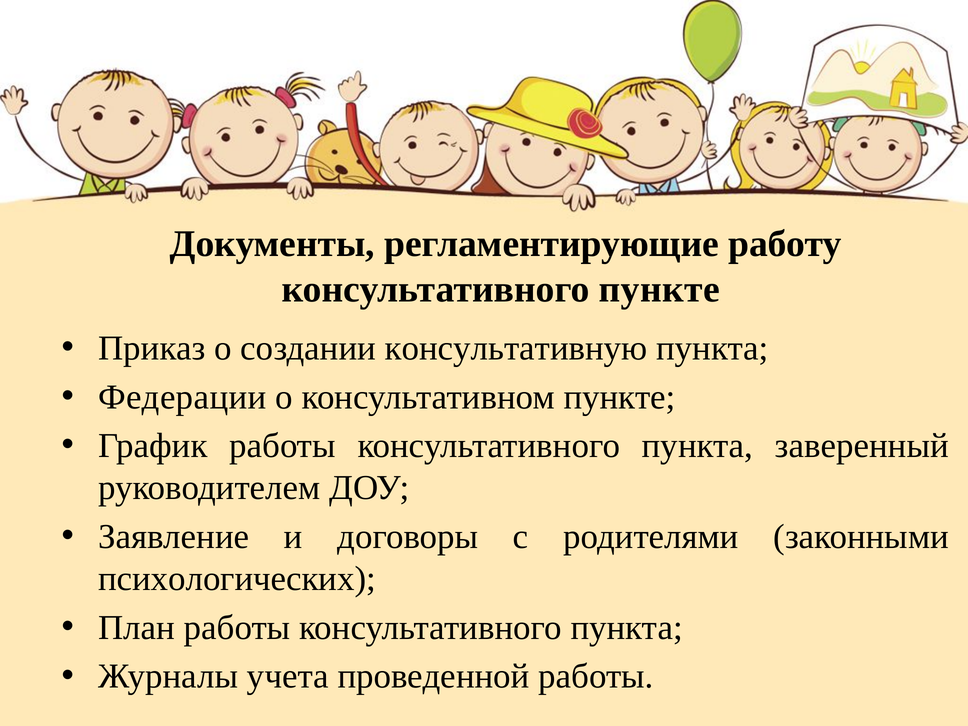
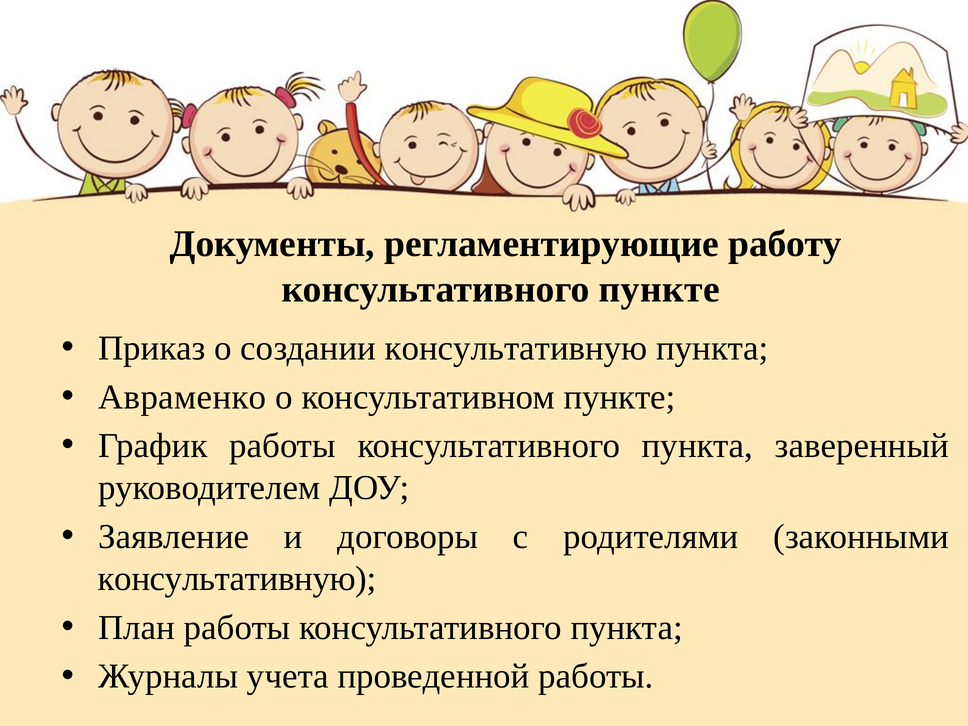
Федерации: Федерации -> Авраменко
психологических at (237, 579): психологических -> консультативную
